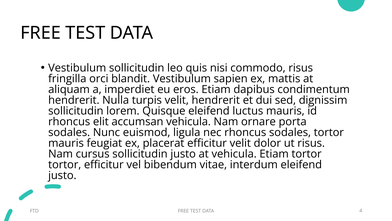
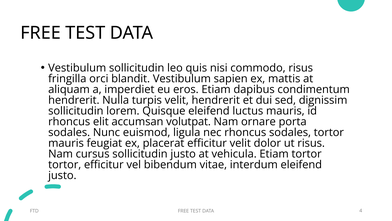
accumsan vehicula: vehicula -> volutpat
